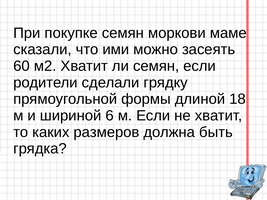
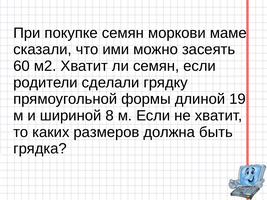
18: 18 -> 19
6: 6 -> 8
